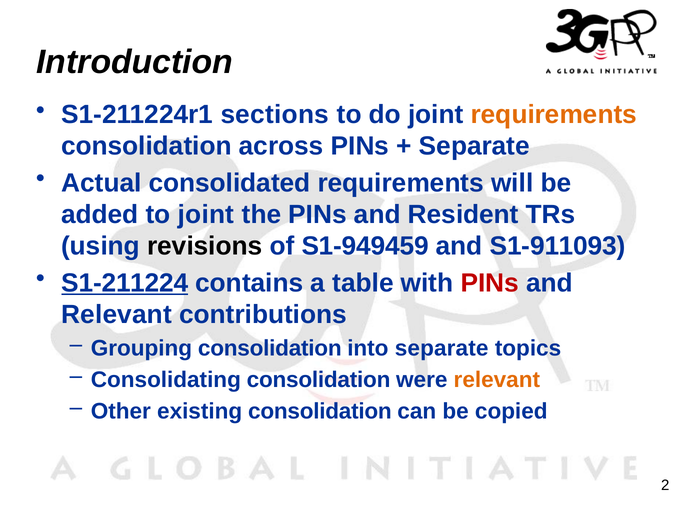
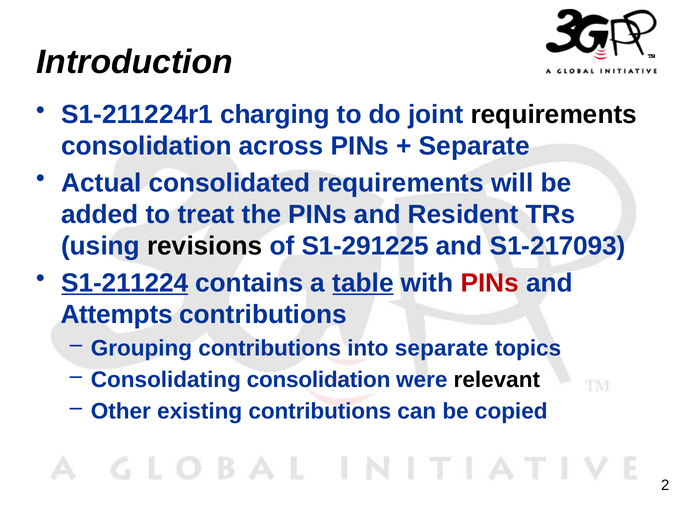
sections: sections -> charging
requirements at (554, 115) colour: orange -> black
to joint: joint -> treat
S1-949459: S1-949459 -> S1-291225
S1-911093: S1-911093 -> S1-217093
table underline: none -> present
Relevant at (117, 315): Relevant -> Attempts
Grouping consolidation: consolidation -> contributions
relevant at (497, 380) colour: orange -> black
existing consolidation: consolidation -> contributions
